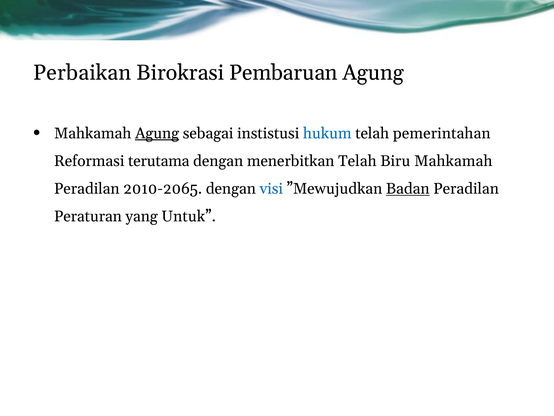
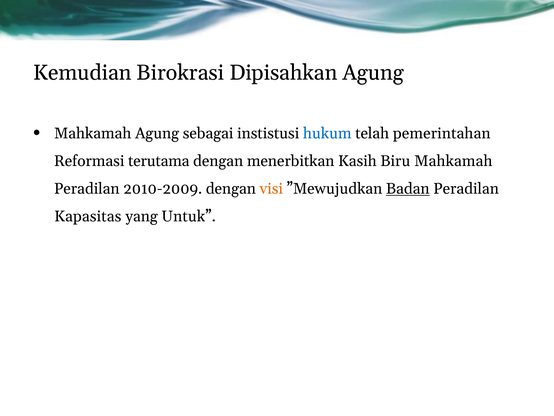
Perbaikan: Perbaikan -> Kemudian
Pembaruan: Pembaruan -> Dipisahkan
Agung at (157, 133) underline: present -> none
menerbitkan Telah: Telah -> Kasih
2010-2065: 2010-2065 -> 2010-2009
visi colour: blue -> orange
Peraturan: Peraturan -> Kapasitas
